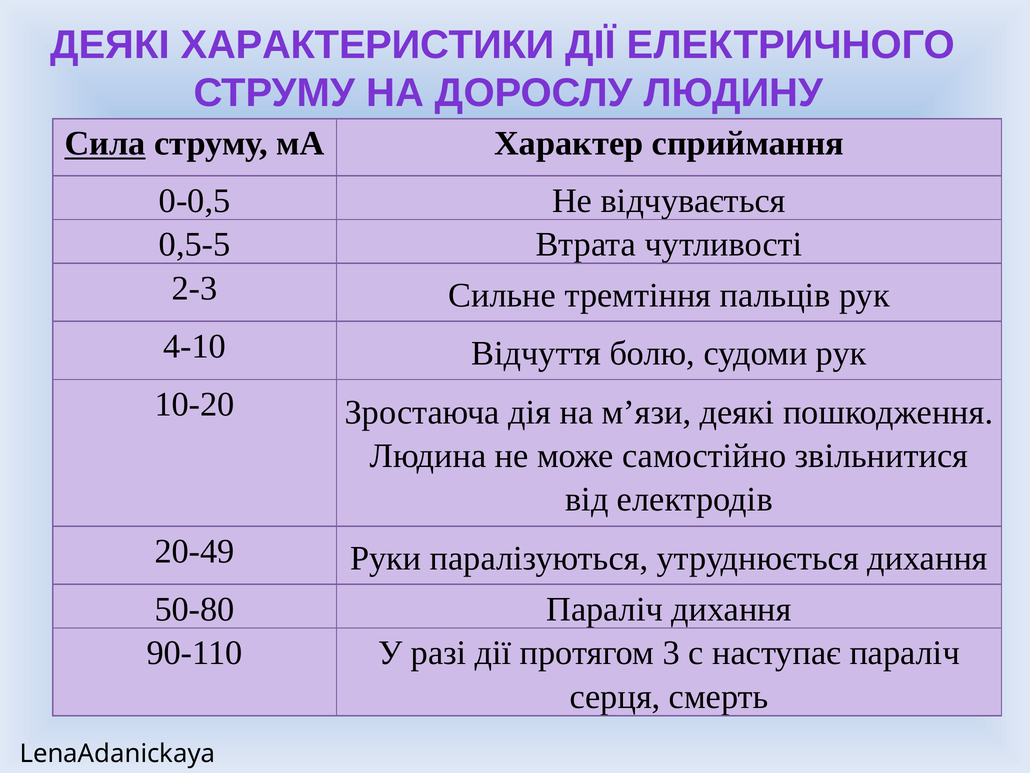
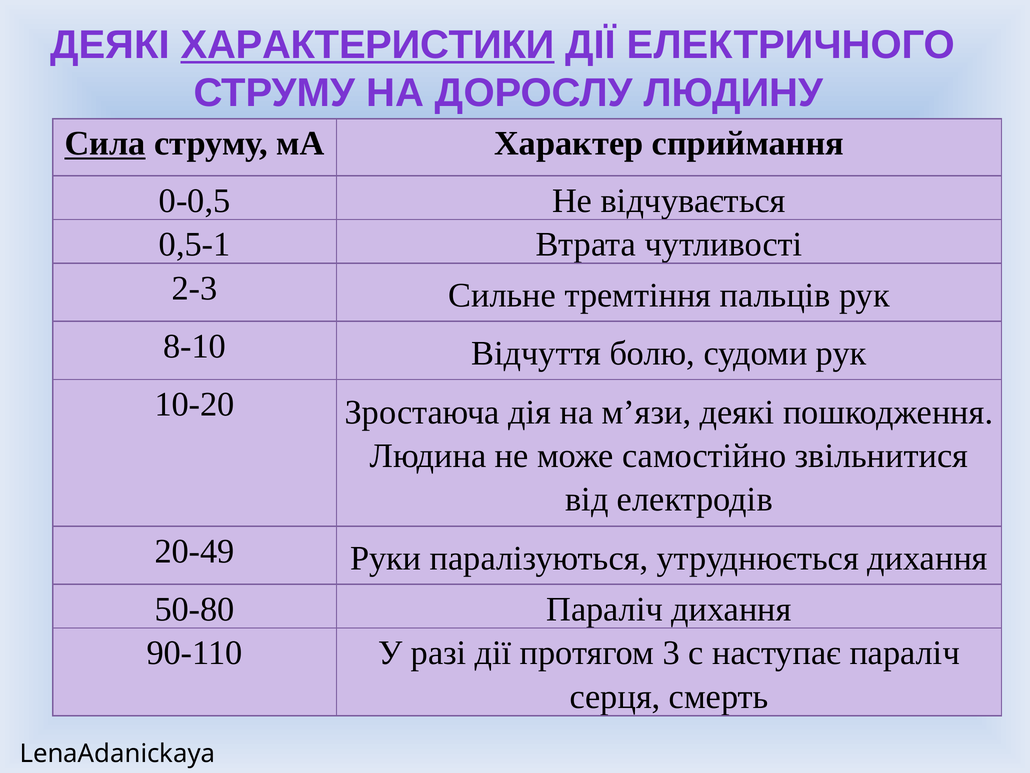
ХАРАКТЕРИСТИКИ underline: none -> present
0,5-5: 0,5-5 -> 0,5-1
4-10: 4-10 -> 8-10
